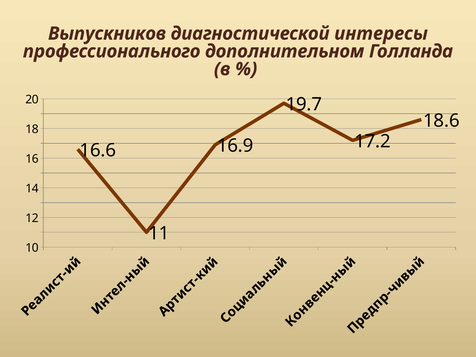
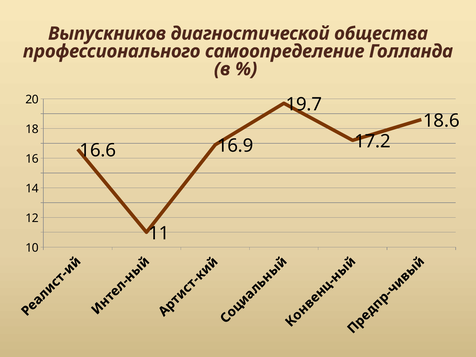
интересы: интересы -> общества
дополнительном: дополнительном -> самоопределение
